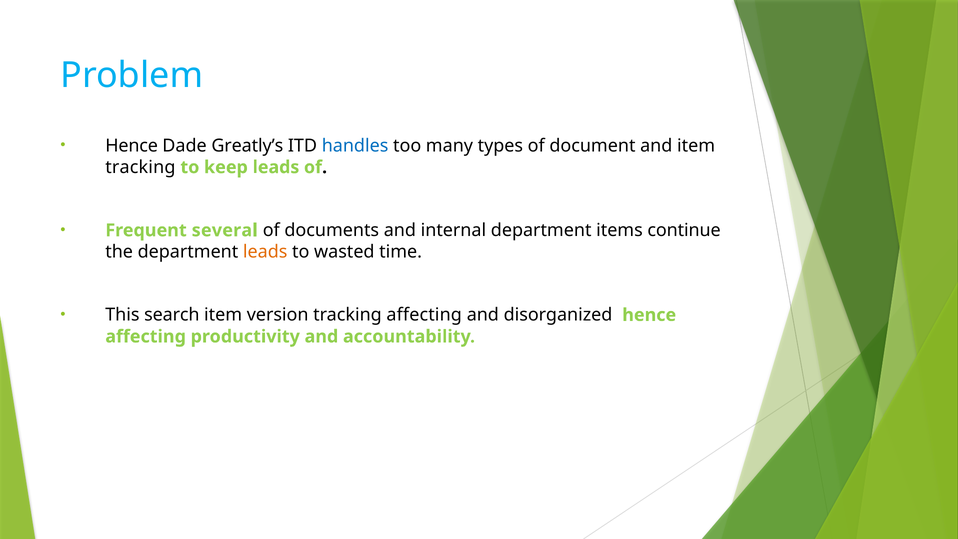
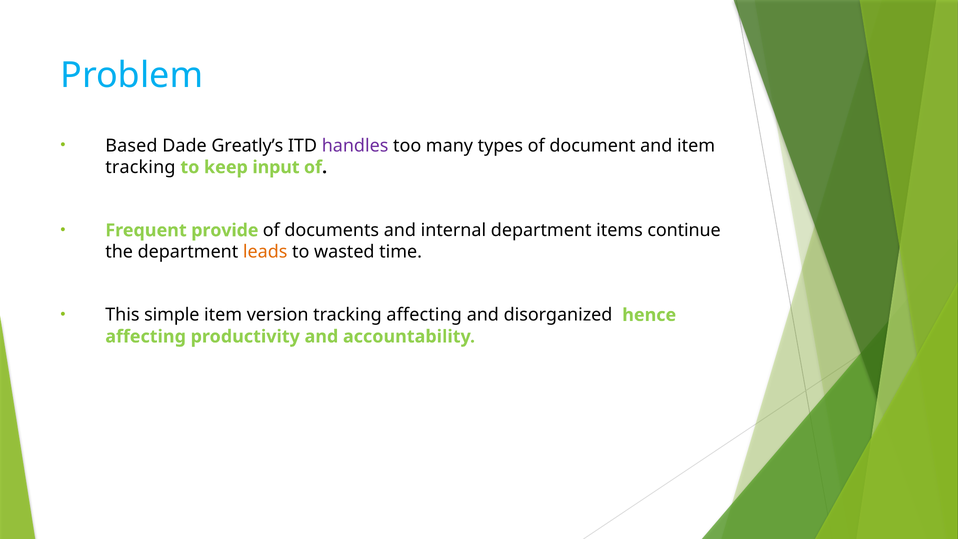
Hence at (132, 146): Hence -> Based
handles colour: blue -> purple
keep leads: leads -> input
several: several -> provide
search: search -> simple
